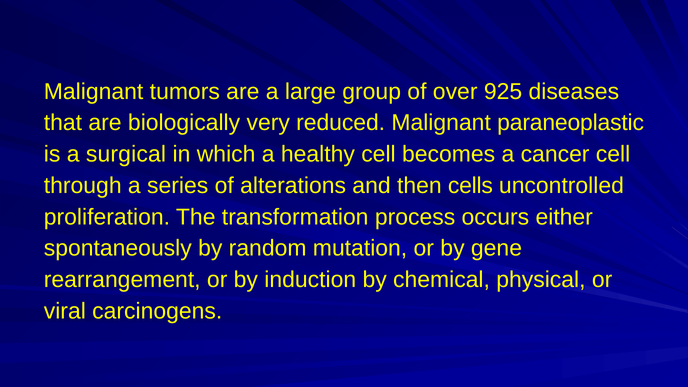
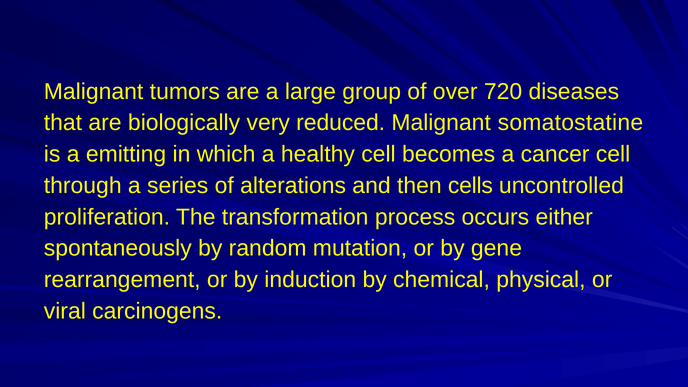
925: 925 -> 720
paraneoplastic: paraneoplastic -> somatostatine
surgical: surgical -> emitting
